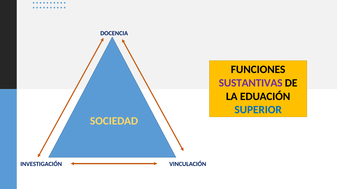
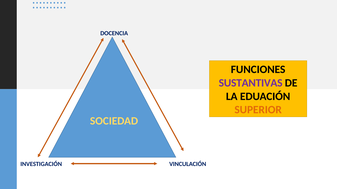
SUPERIOR colour: blue -> orange
